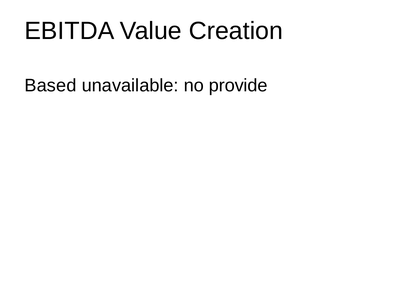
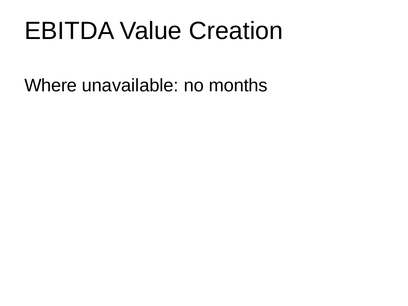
Based: Based -> Where
provide: provide -> months
